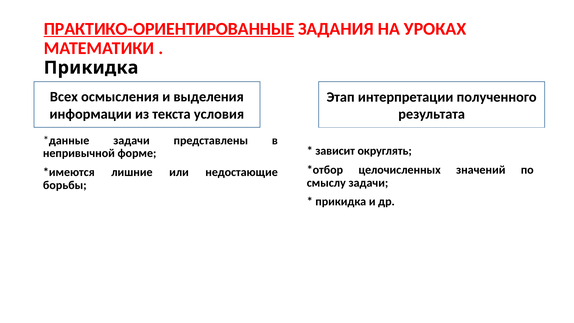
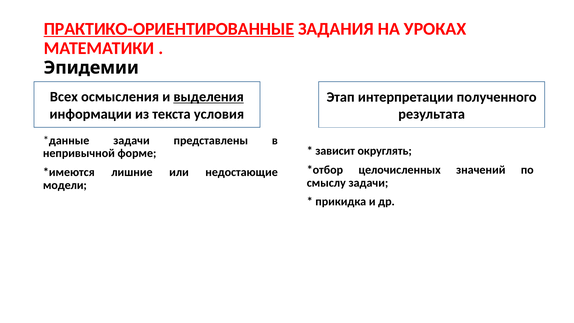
Прикидка at (91, 68): Прикидка -> Эпидемии
выделения underline: none -> present
борьбы: борьбы -> модели
